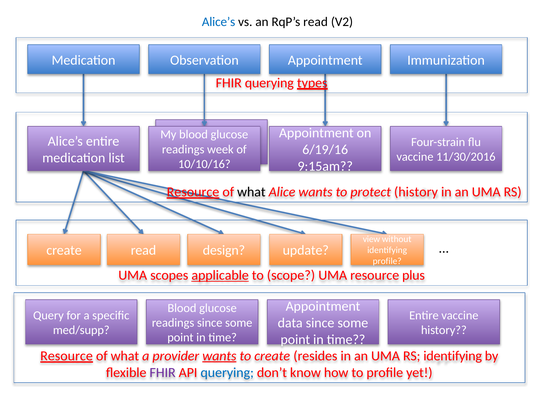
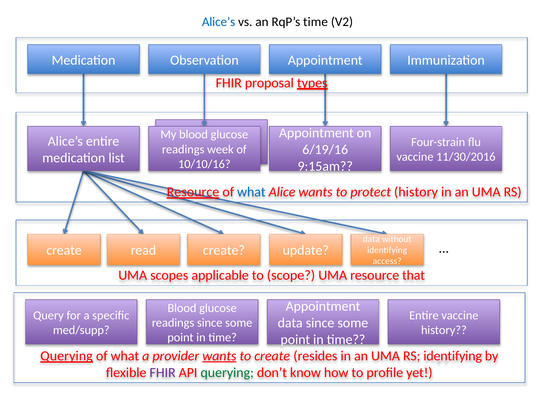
RqP’s read: read -> time
FHIR querying: querying -> proposal
what at (251, 192) colour: black -> blue
view at (371, 239): view -> data
read design: design -> create
profile at (387, 261): profile -> access
applicable underline: present -> none
plus: plus -> that
Resource at (67, 356): Resource -> Querying
querying at (227, 373) colour: blue -> green
